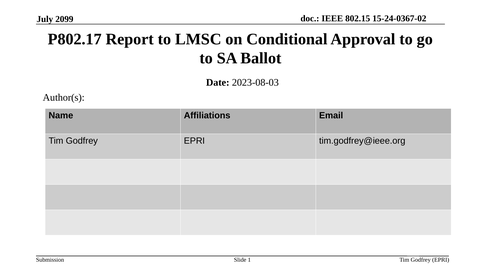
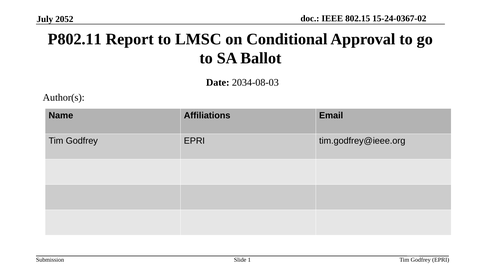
2099: 2099 -> 2052
P802.17: P802.17 -> P802.11
2023-08-03: 2023-08-03 -> 2034-08-03
